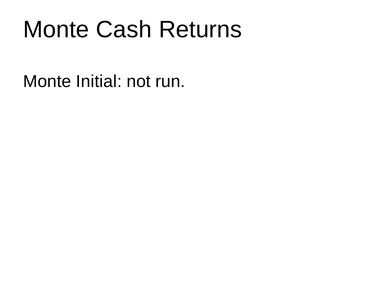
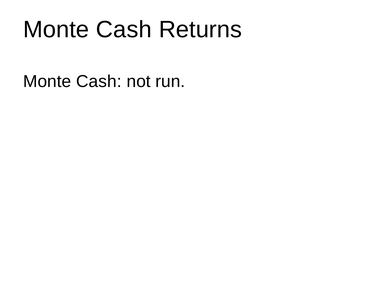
Initial at (99, 81): Initial -> Cash
